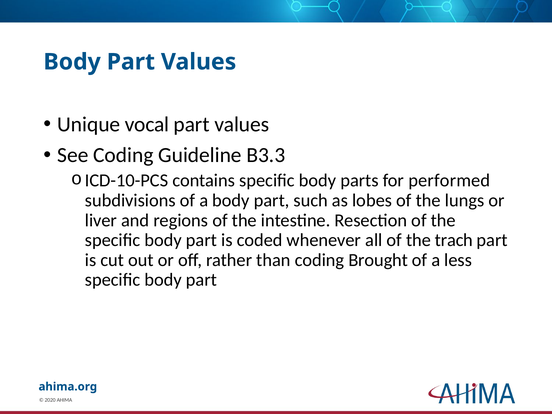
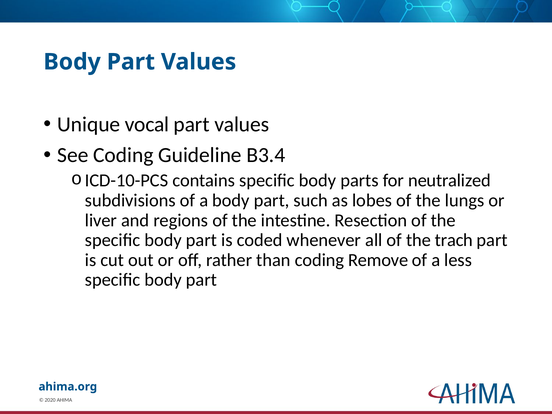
B3.3: B3.3 -> B3.4
performed: performed -> neutralized
Brought: Brought -> Remove
